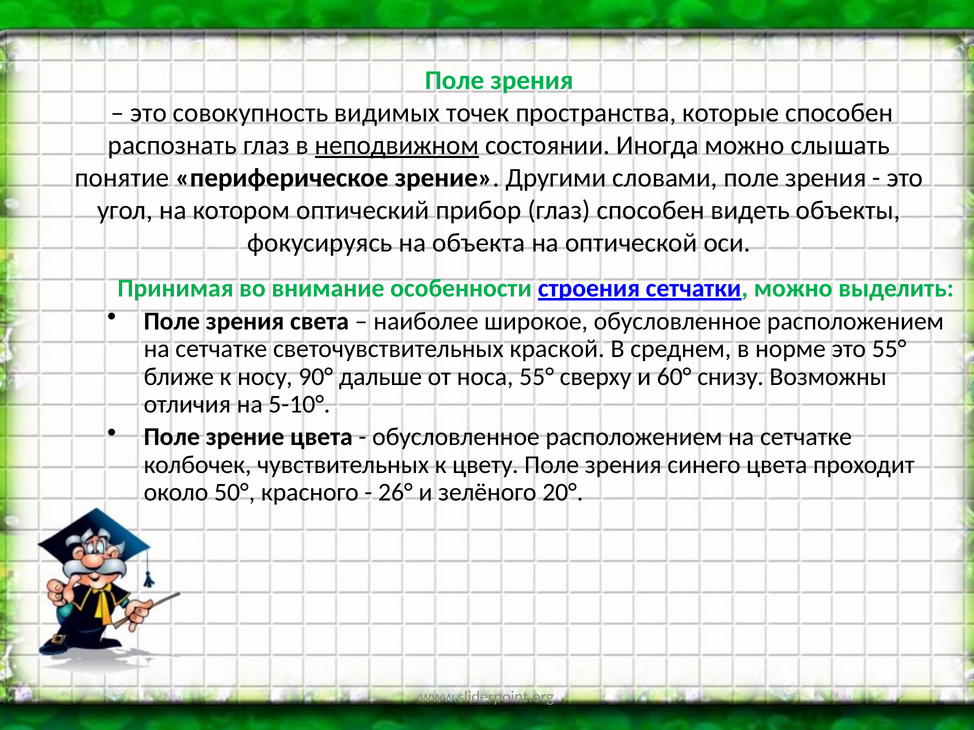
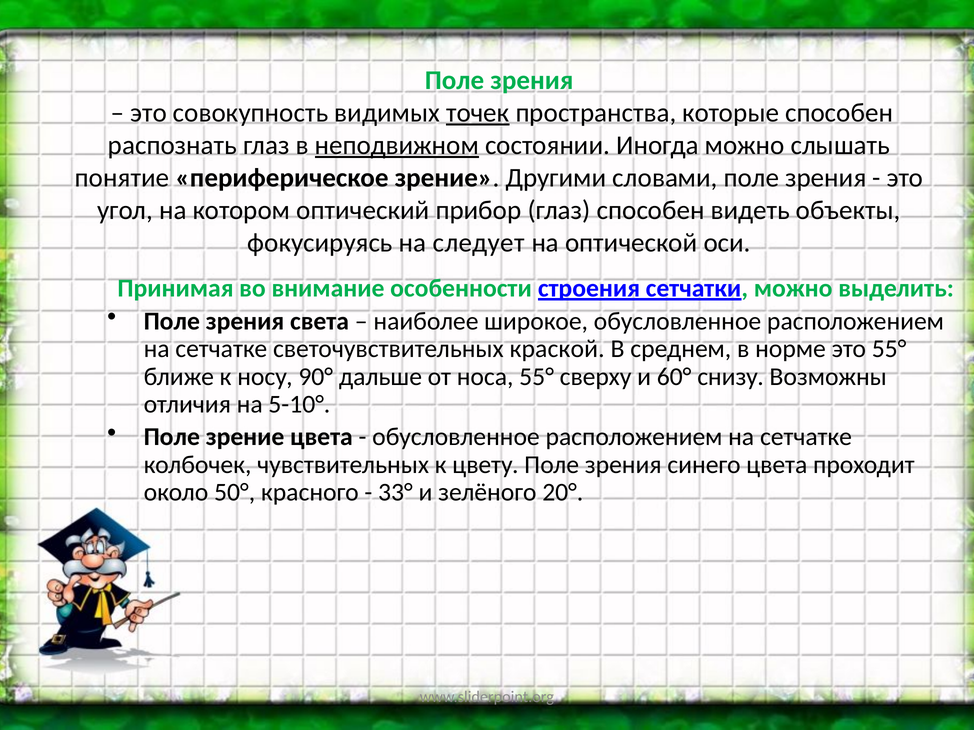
точек underline: none -> present
объекта: объекта -> следует
26°: 26° -> 33°
